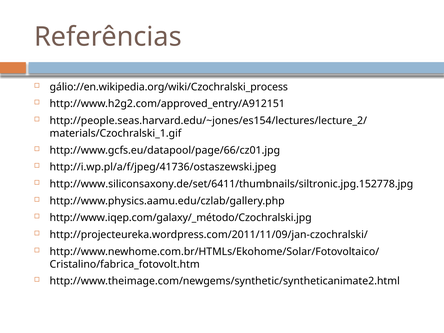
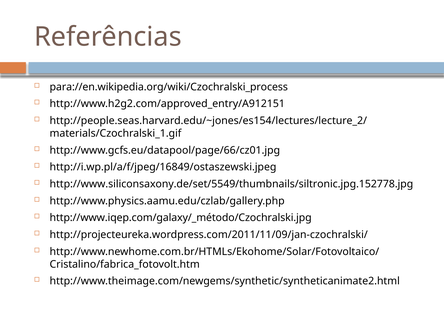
gálio://en.wikipedia.org/wiki/Czochralski_process: gálio://en.wikipedia.org/wiki/Czochralski_process -> para://en.wikipedia.org/wiki/Czochralski_process
http://i.wp.pl/a/f/jpeg/41736/ostaszewski.jpeg: http://i.wp.pl/a/f/jpeg/41736/ostaszewski.jpeg -> http://i.wp.pl/a/f/jpeg/16849/ostaszewski.jpeg
http://www.siliconsaxony.de/set/6411/thumbnails/siltronic.jpg.152778.jpg: http://www.siliconsaxony.de/set/6411/thumbnails/siltronic.jpg.152778.jpg -> http://www.siliconsaxony.de/set/5549/thumbnails/siltronic.jpg.152778.jpg
